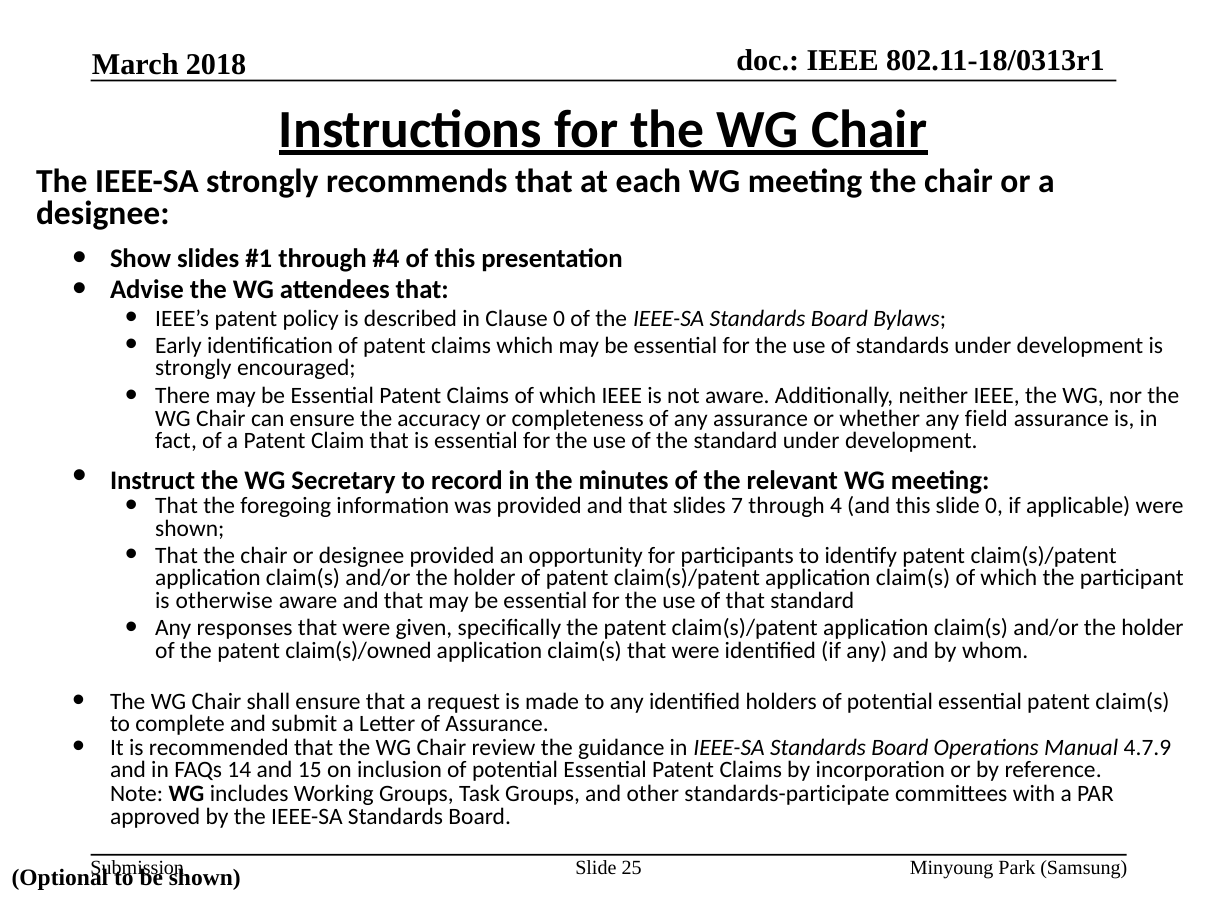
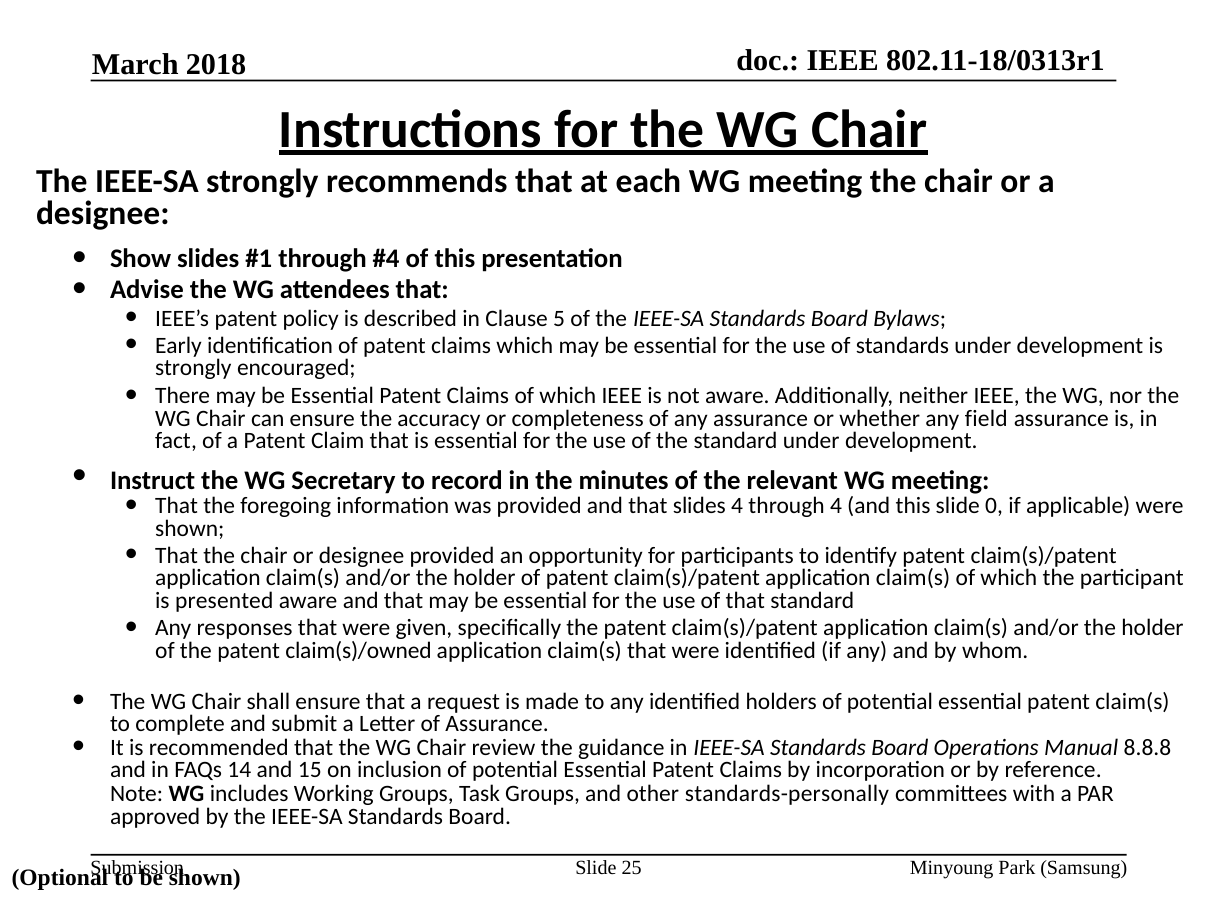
Clause 0: 0 -> 5
slides 7: 7 -> 4
otherwise: otherwise -> presented
4.7.9: 4.7.9 -> 8.8.8
standards-participate: standards-participate -> standards-personally
